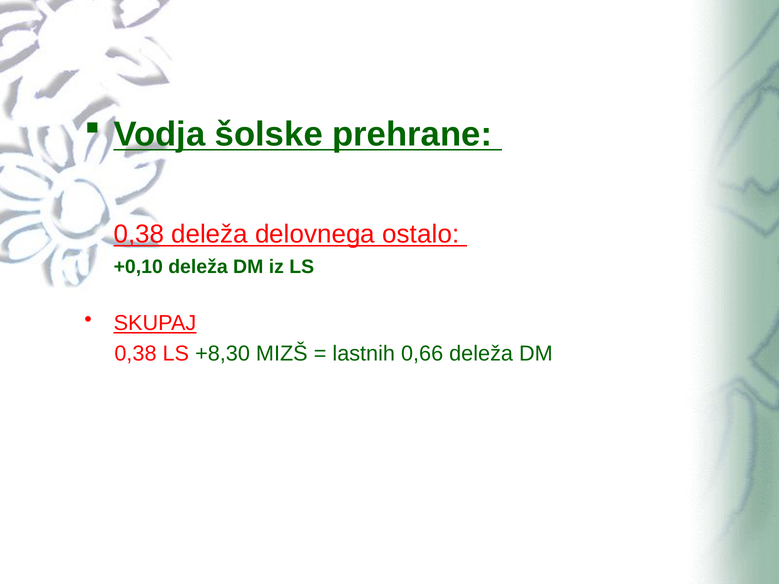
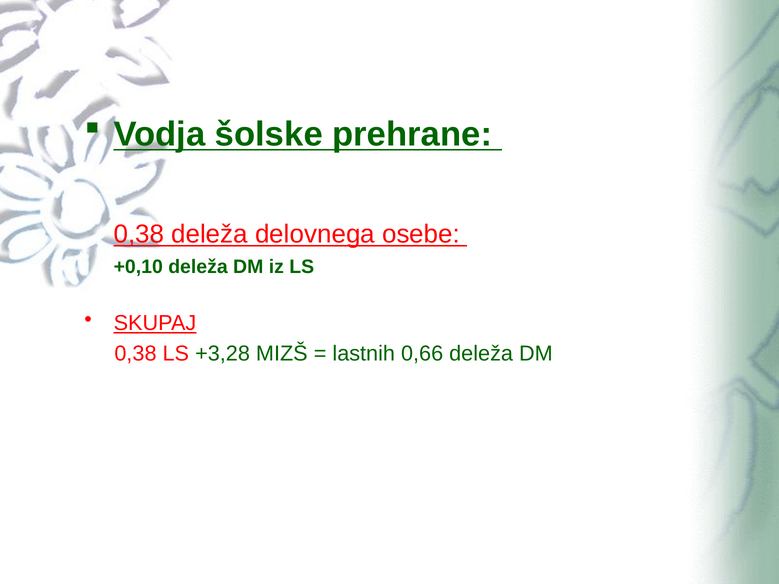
ostalo: ostalo -> osebe
+8,30: +8,30 -> +3,28
